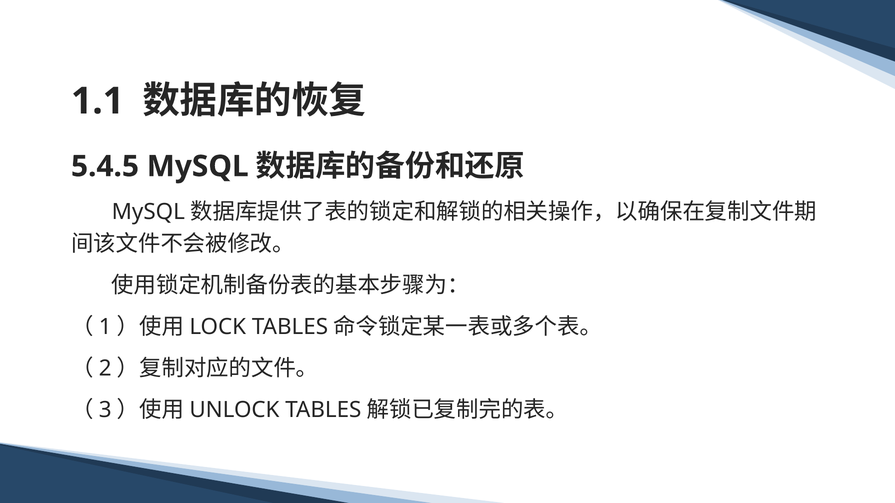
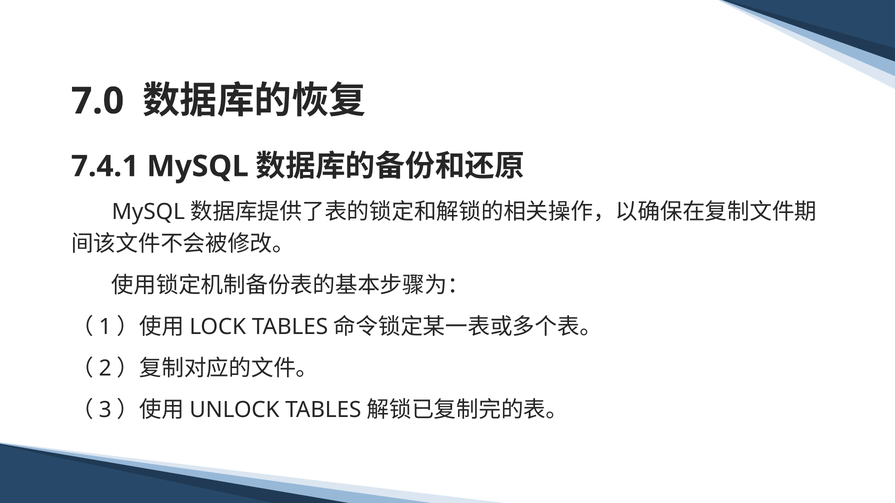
1.1: 1.1 -> 7.0
5.4.5: 5.4.5 -> 7.4.1
